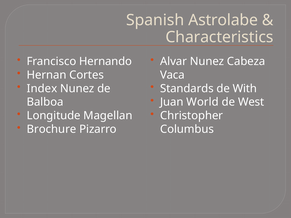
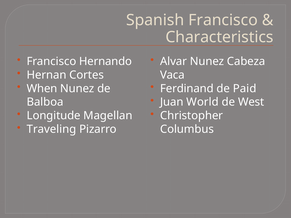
Spanish Astrolabe: Astrolabe -> Francisco
Index: Index -> When
Standards: Standards -> Ferdinand
With: With -> Paid
Brochure: Brochure -> Traveling
